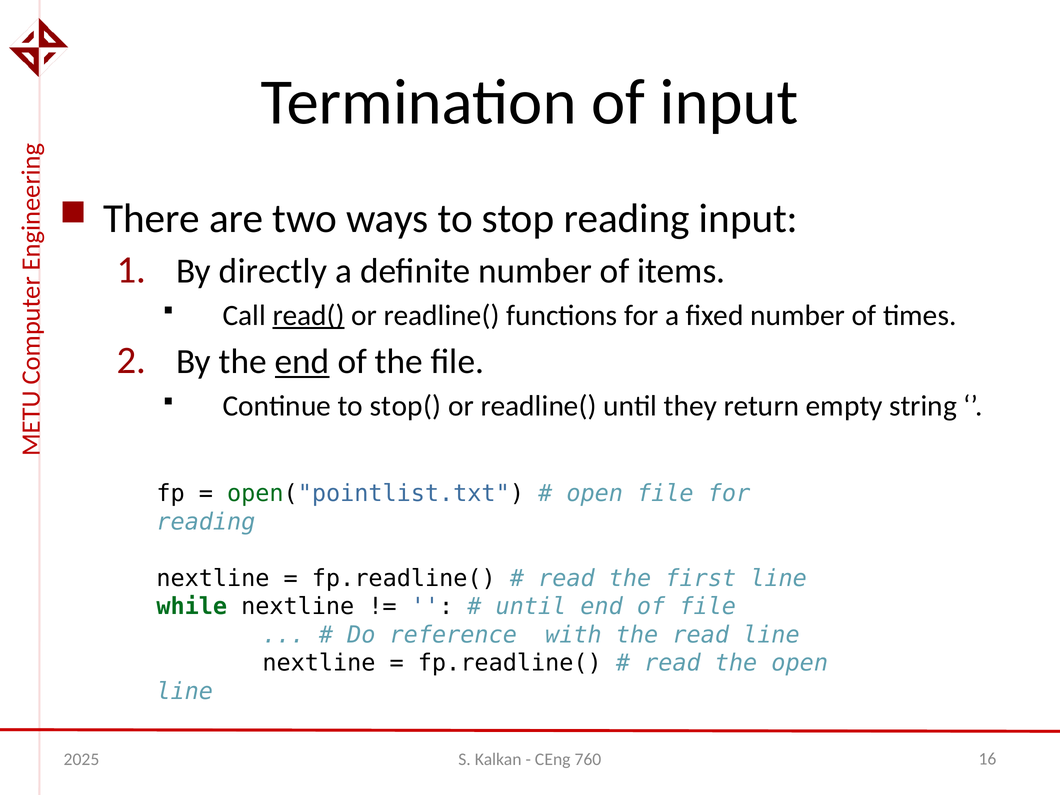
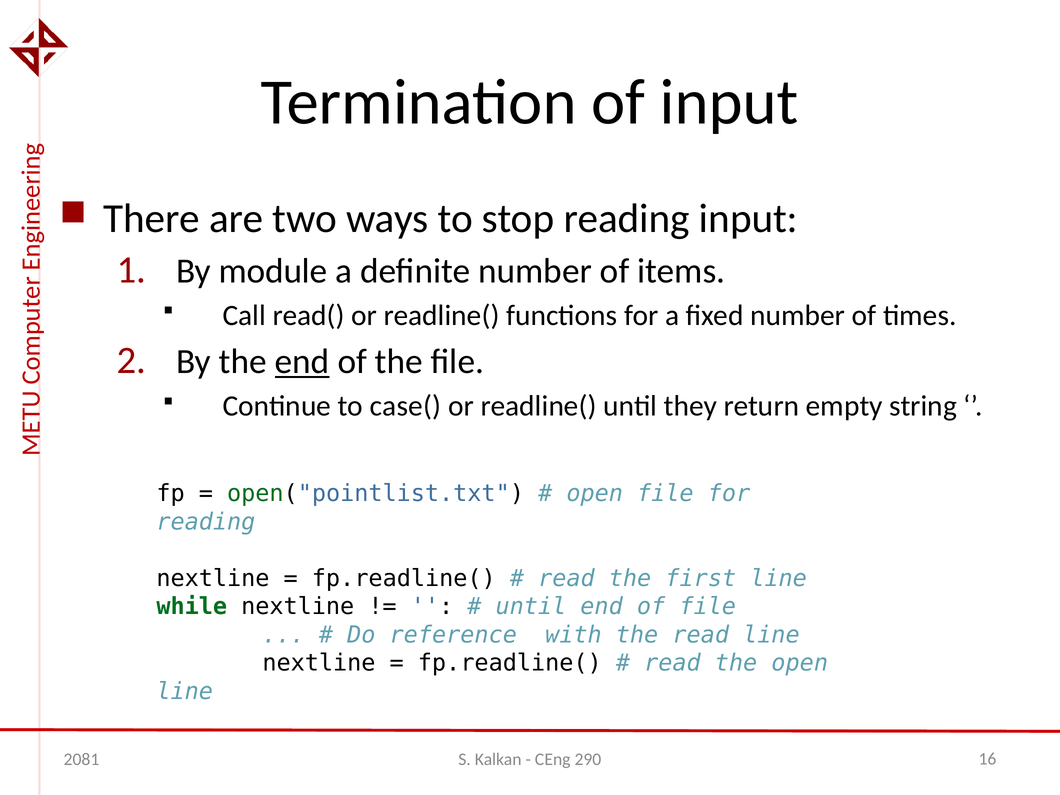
directly: directly -> module
read( underline: present -> none
stop(: stop( -> case(
2025: 2025 -> 2081
760: 760 -> 290
